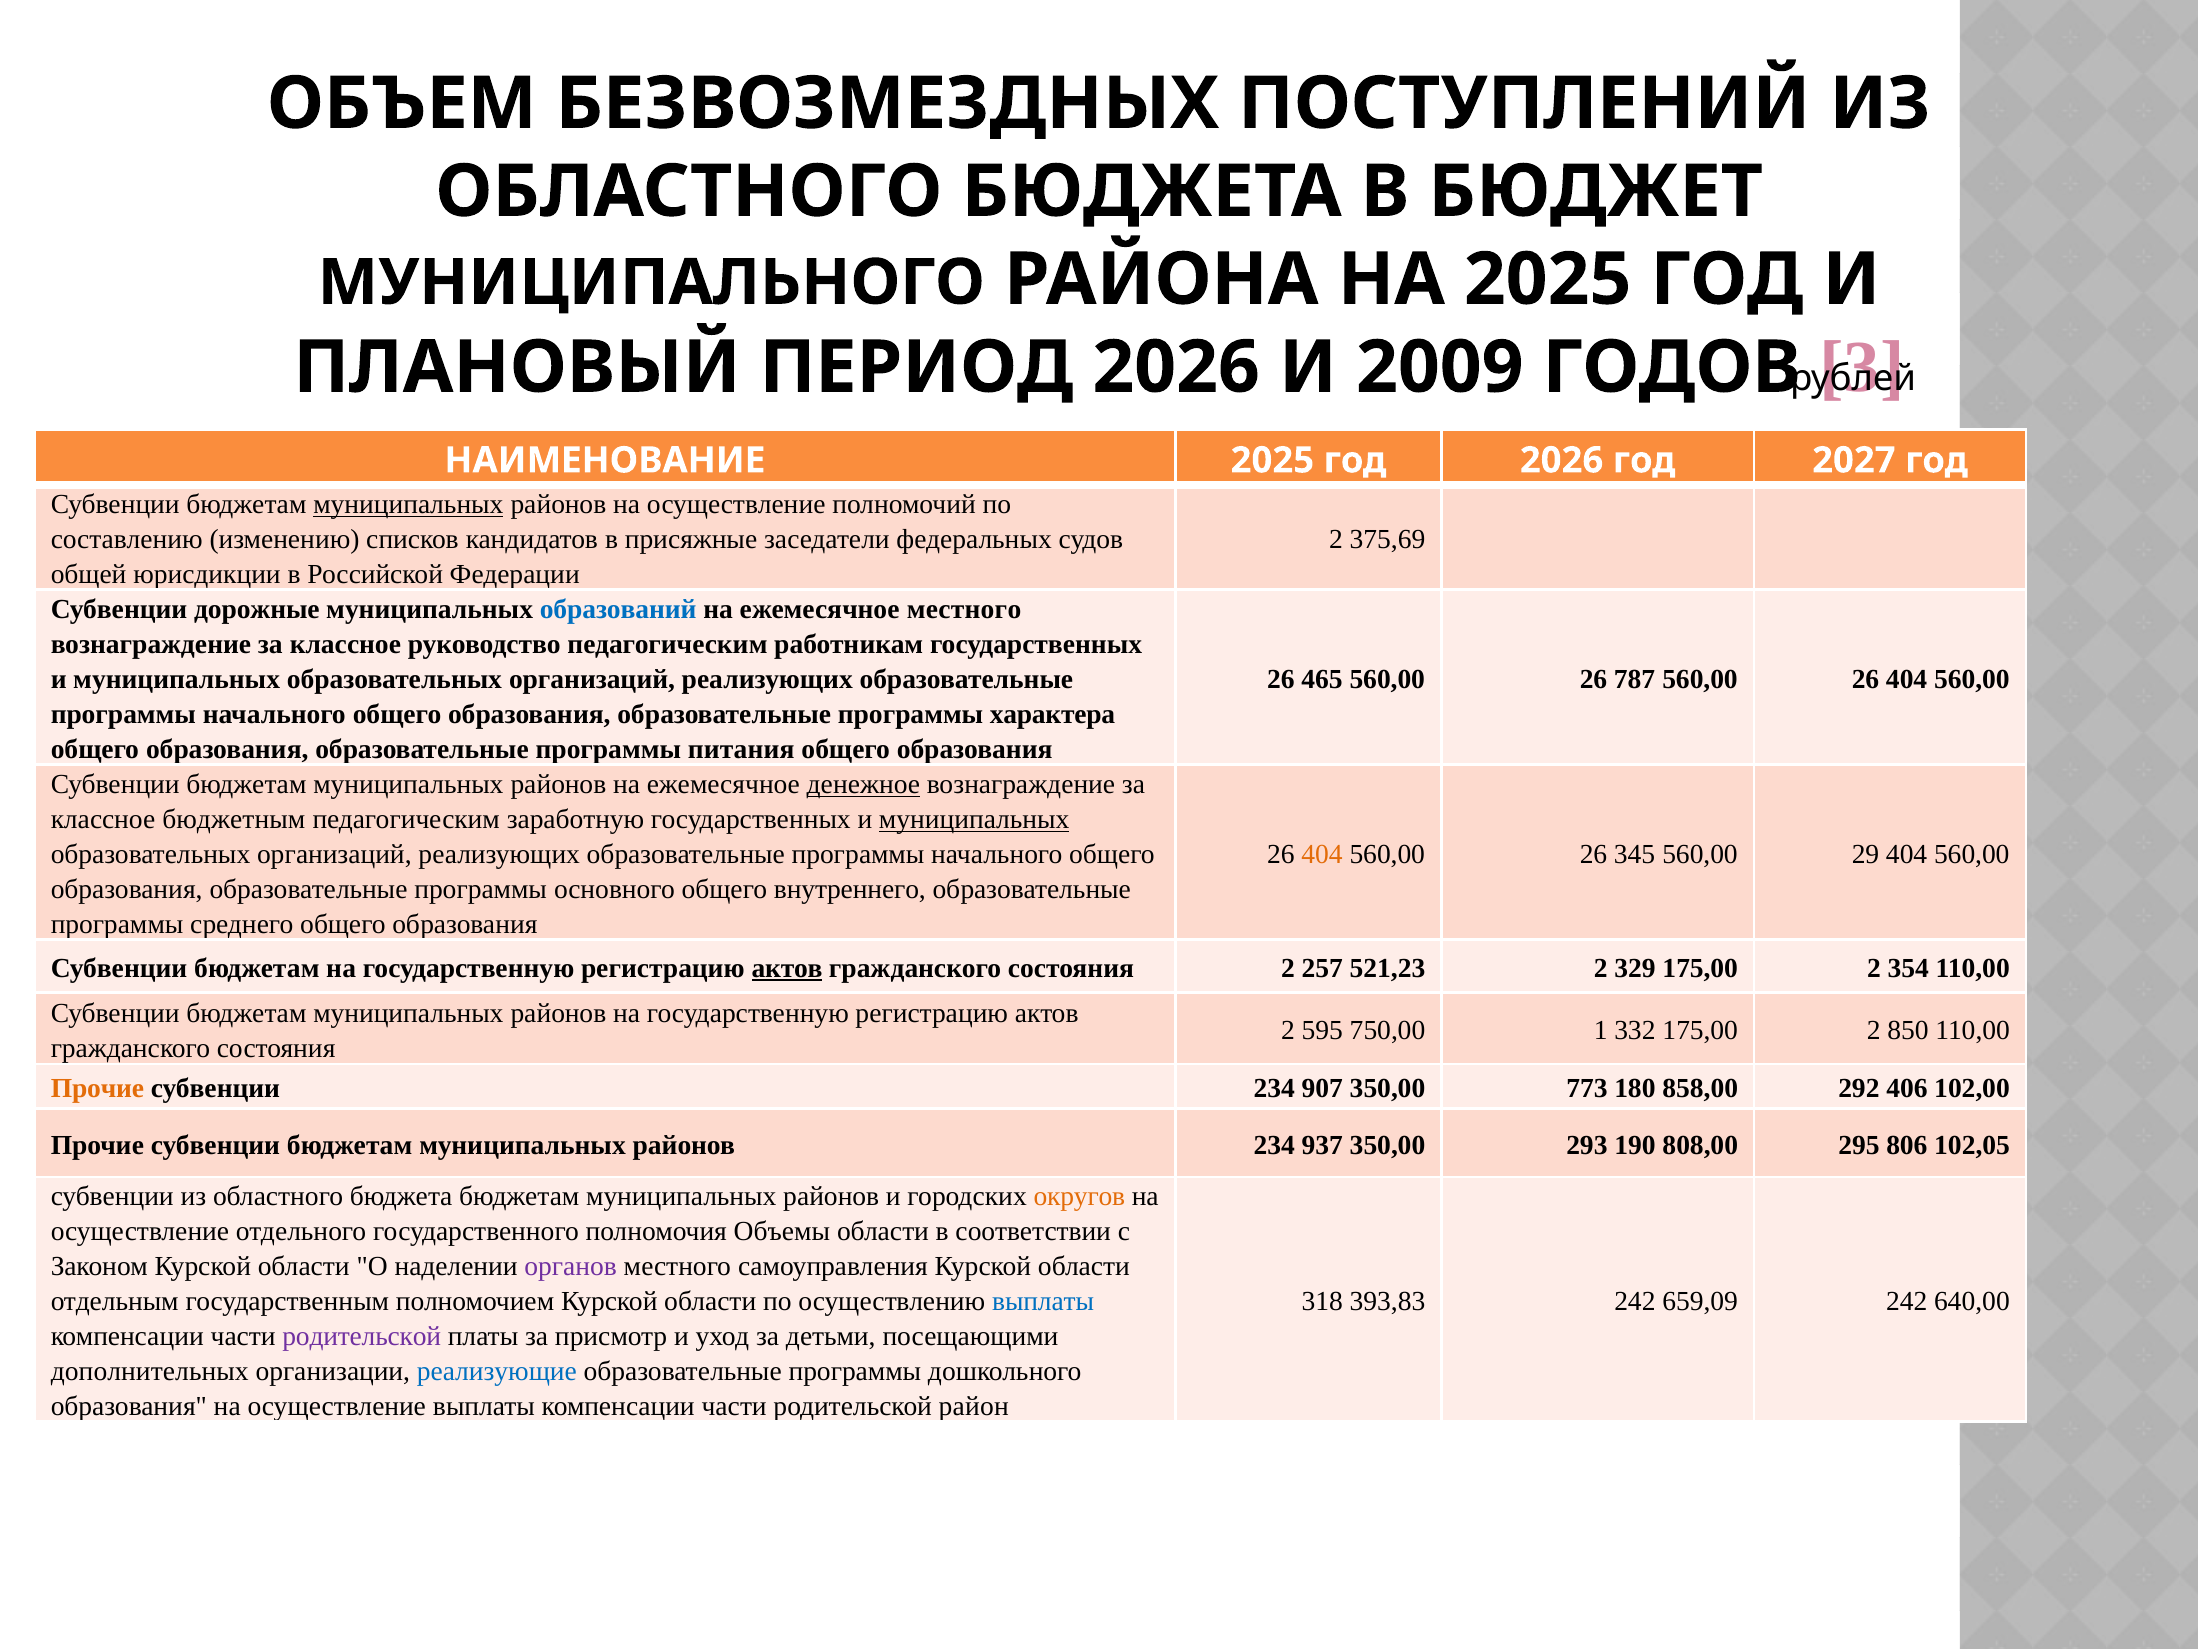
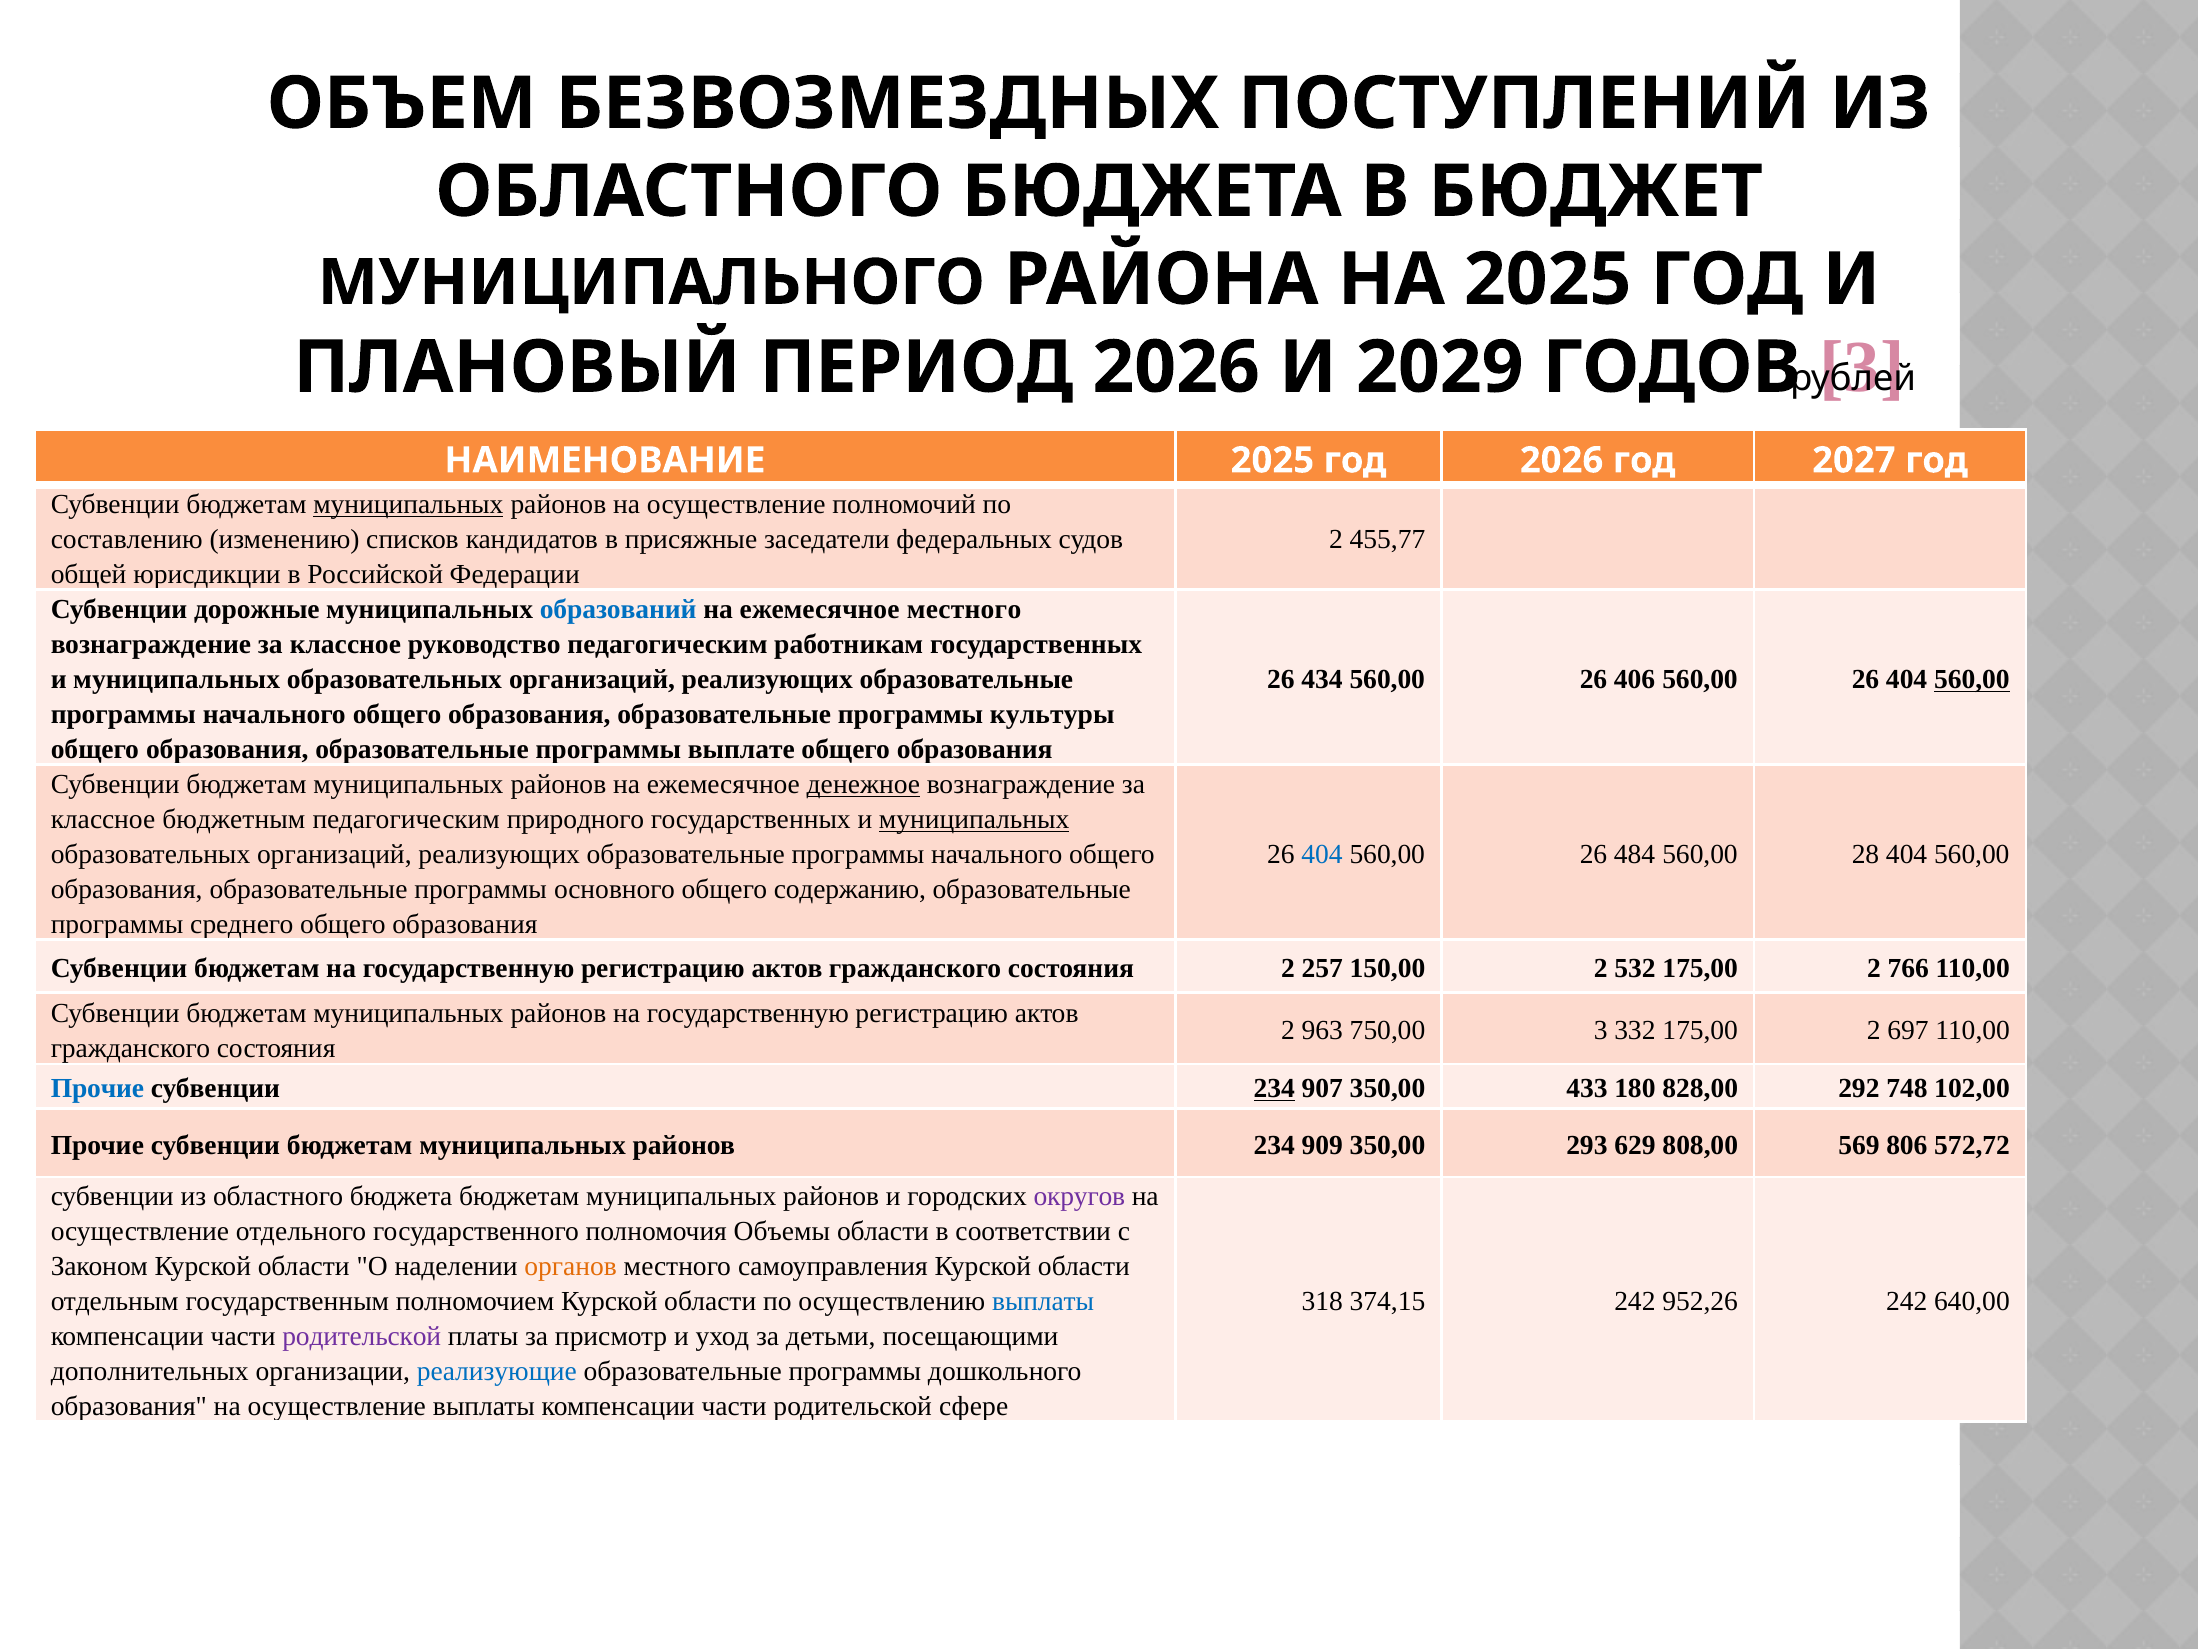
2009: 2009 -> 2029
375,69: 375,69 -> 455,77
465: 465 -> 434
787: 787 -> 406
560,00 at (1972, 679) underline: none -> present
характера: характера -> культуры
питания: питания -> выплате
заработную: заработную -> природного
404 at (1322, 854) colour: orange -> blue
345: 345 -> 484
29: 29 -> 28
внутреннего: внутреннего -> содержанию
актов at (787, 968) underline: present -> none
521,23: 521,23 -> 150,00
329: 329 -> 532
354: 354 -> 766
595: 595 -> 963
750,00 1: 1 -> 3
850: 850 -> 697
Прочие at (97, 1088) colour: orange -> blue
234 at (1274, 1088) underline: none -> present
773: 773 -> 433
858,00: 858,00 -> 828,00
406: 406 -> 748
937: 937 -> 909
190: 190 -> 629
295: 295 -> 569
102,05: 102,05 -> 572,72
округов colour: orange -> purple
органов colour: purple -> orange
393,83: 393,83 -> 374,15
659,09: 659,09 -> 952,26
район: район -> сфере
